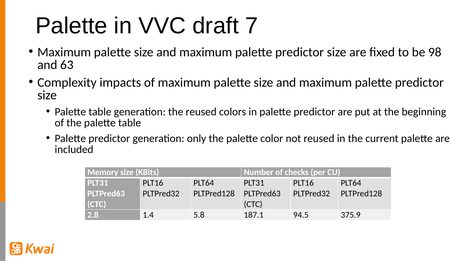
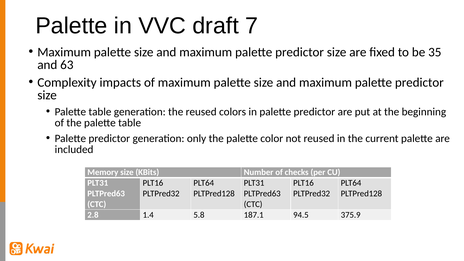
98: 98 -> 35
